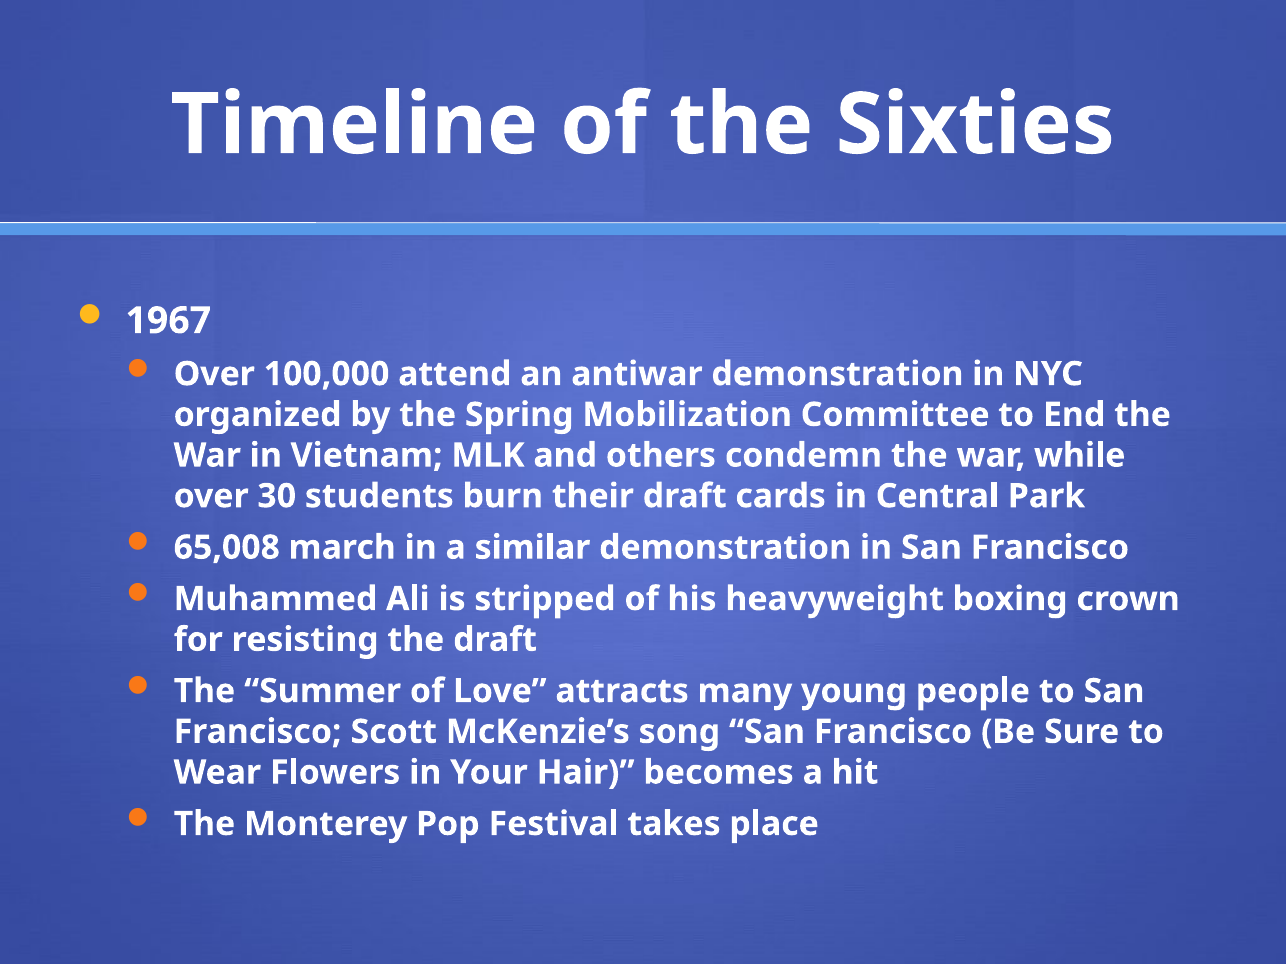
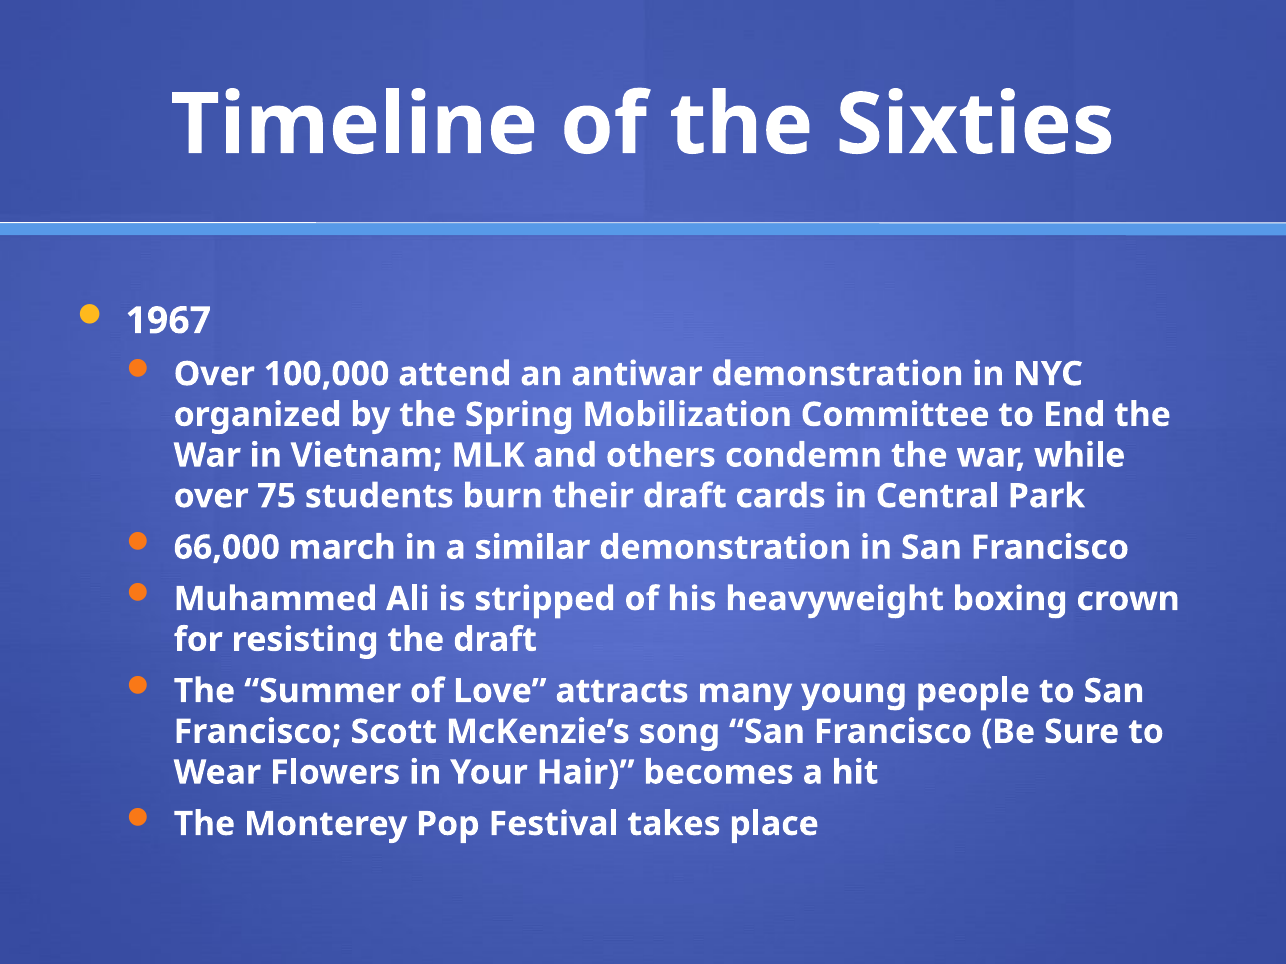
30: 30 -> 75
65,008: 65,008 -> 66,000
